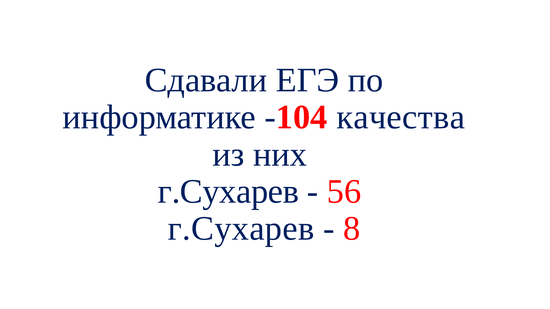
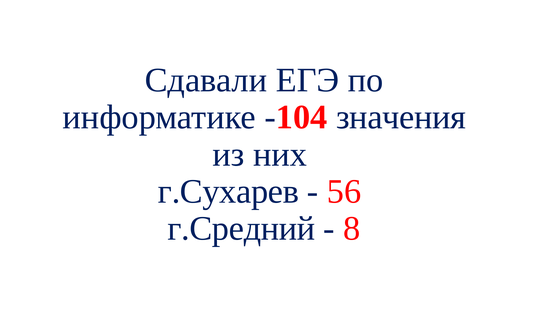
качества: качества -> значения
г.Сухарев at (241, 229): г.Сухарев -> г.Средний
